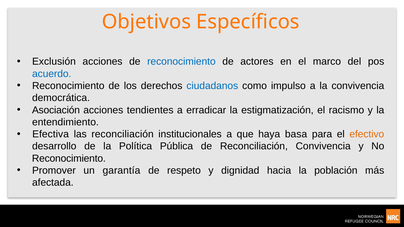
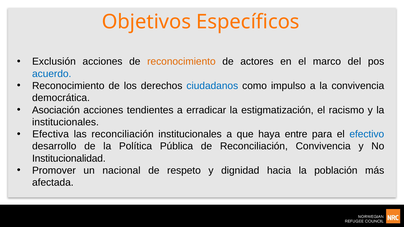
reconocimiento at (181, 62) colour: blue -> orange
entendimiento at (65, 122): entendimiento -> institucionales
basa: basa -> entre
efectivo colour: orange -> blue
Reconocimiento at (69, 159): Reconocimiento -> Institucionalidad
garantía: garantía -> nacional
